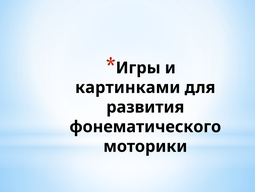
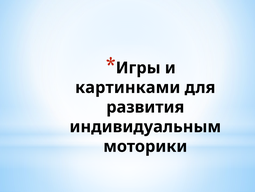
фонематического: фонематического -> индивидуальным
